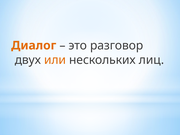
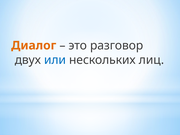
или colour: orange -> blue
